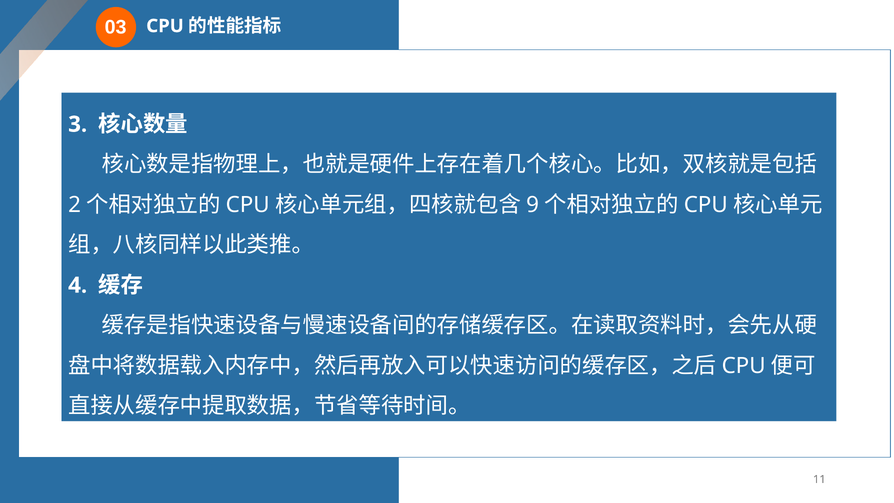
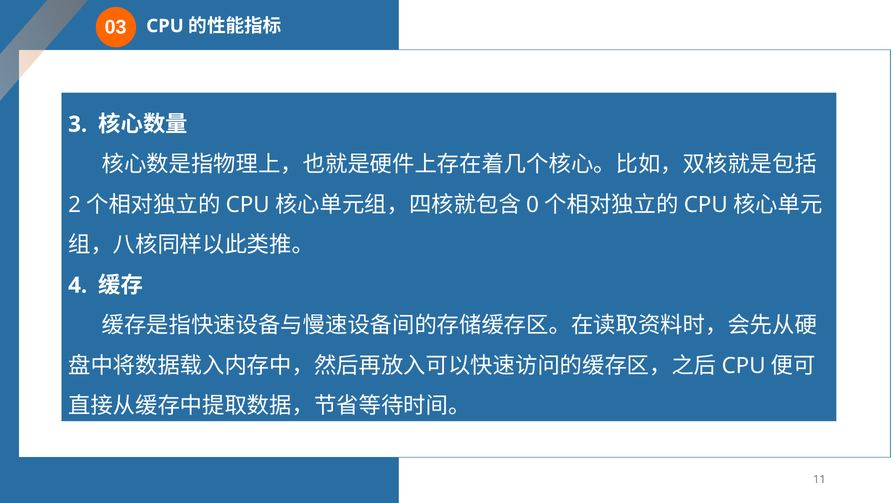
9: 9 -> 0
